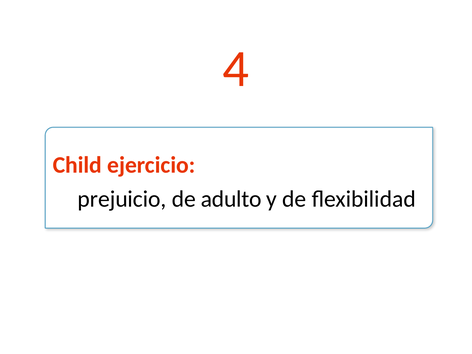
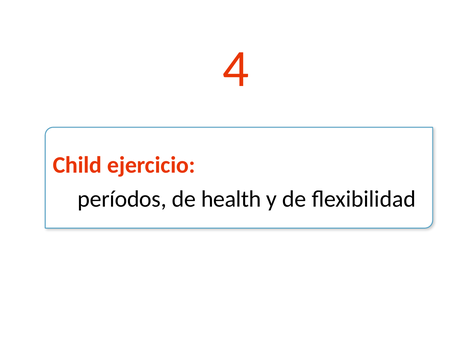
prejuicio: prejuicio -> períodos
adulto: adulto -> health
